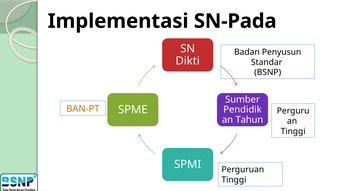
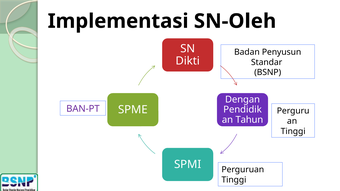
SN-Pada: SN-Pada -> SN-Oleh
Sumber: Sumber -> Dengan
BAN-PT colour: orange -> purple
